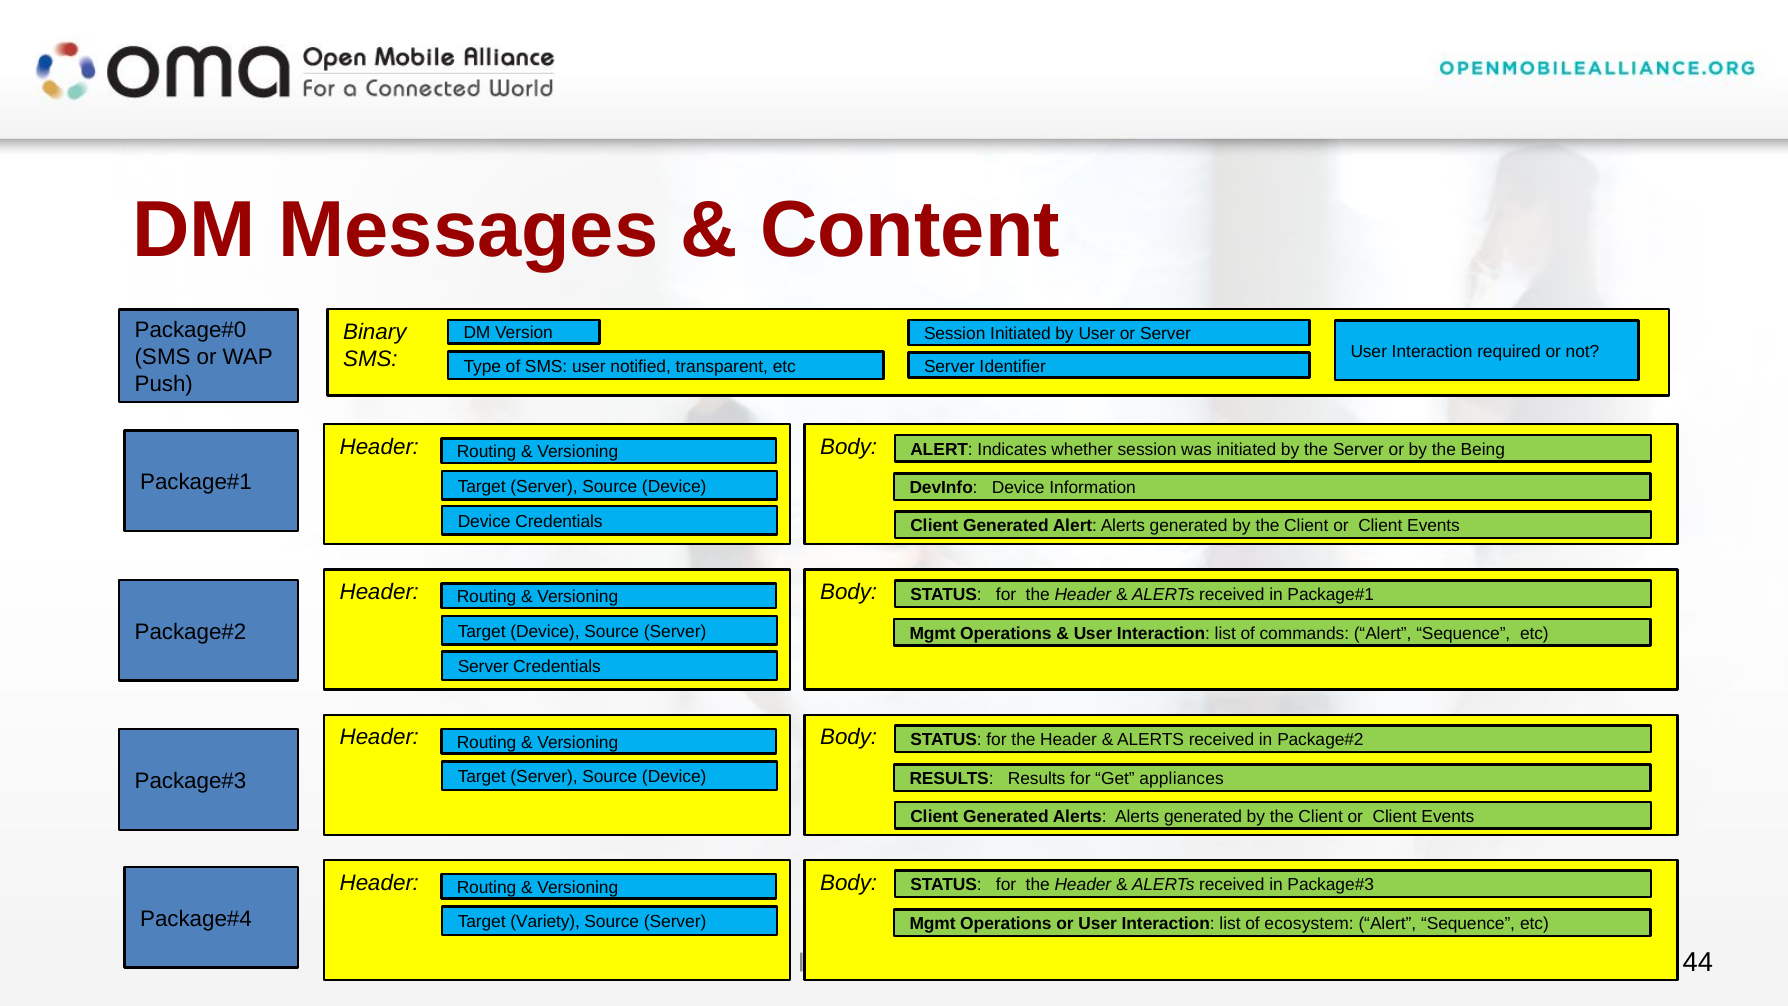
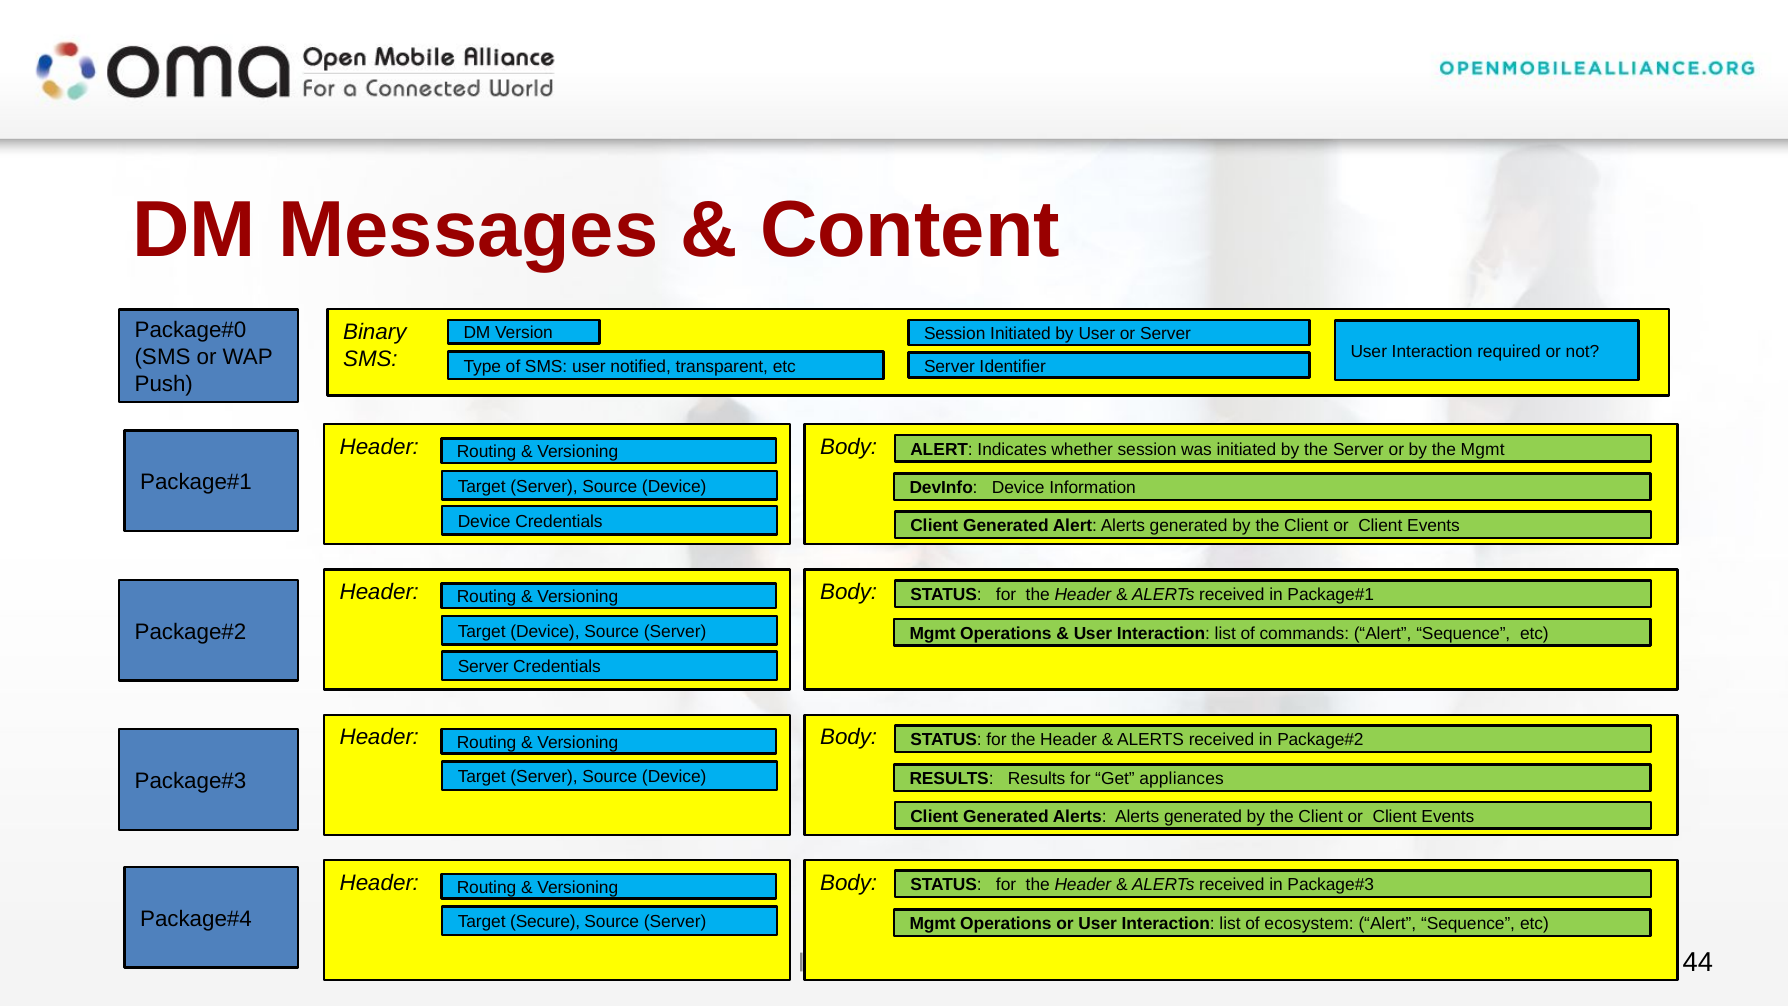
the Being: Being -> Mgmt
Variety: Variety -> Secure
